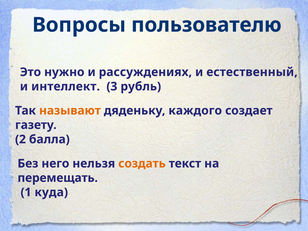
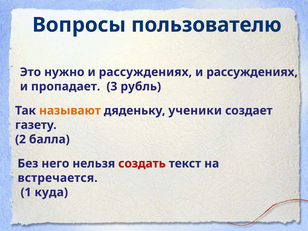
естественный at (252, 72): естественный -> рассуждениях
интеллект: интеллект -> пропадает
каждого: каждого -> ученики
создать colour: orange -> red
перемещать: перемещать -> встречается
